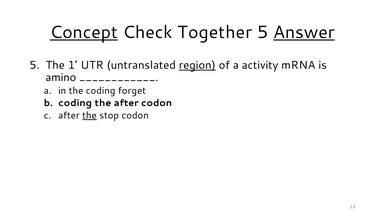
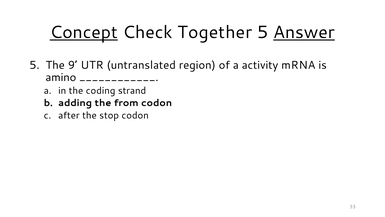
1: 1 -> 9
region underline: present -> none
forget: forget -> strand
coding at (75, 103): coding -> adding
the after: after -> from
the at (89, 115) underline: present -> none
